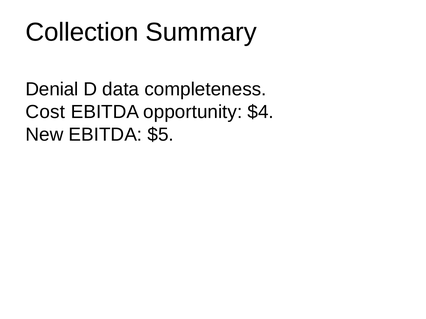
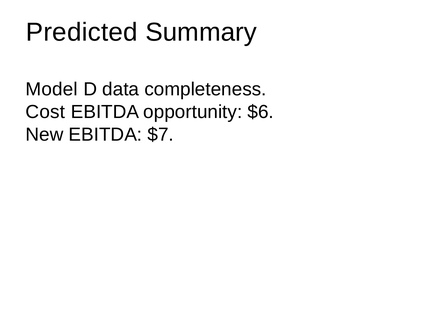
Collection: Collection -> Predicted
Denial: Denial -> Model
$4: $4 -> $6
$5: $5 -> $7
